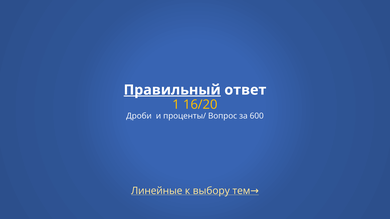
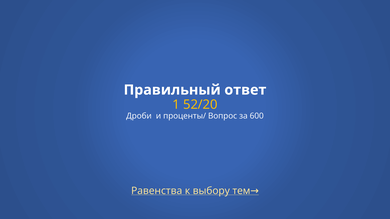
Правильный underline: present -> none
16/20: 16/20 -> 52/20
Линейные: Линейные -> Равенства
